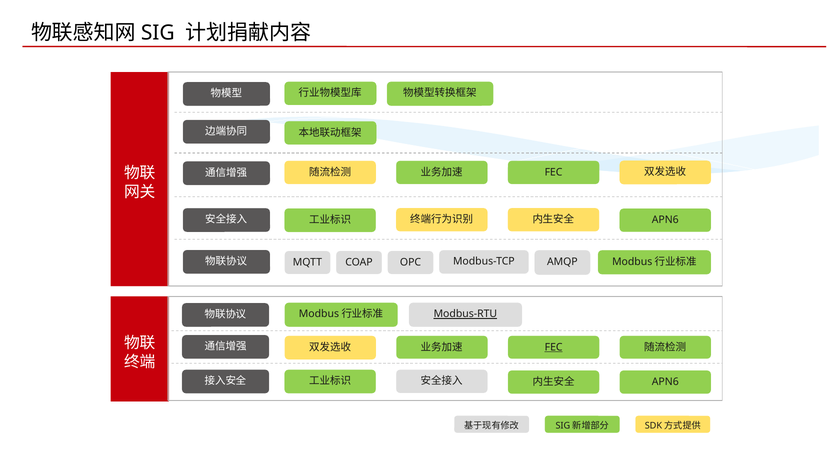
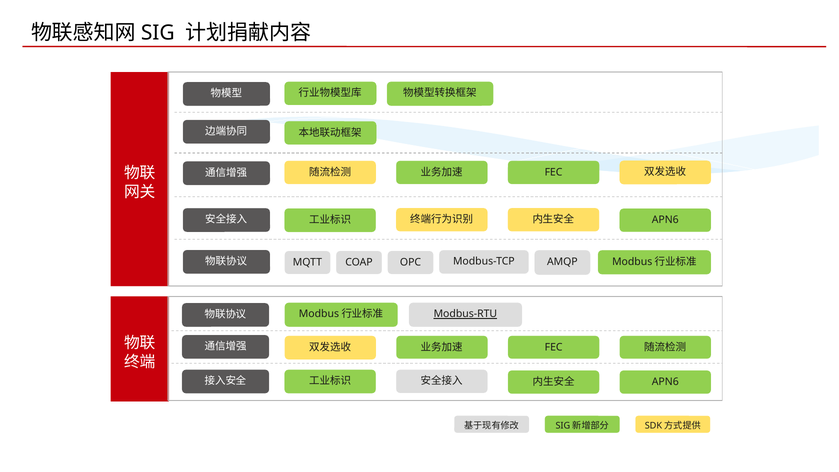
FEC at (554, 347) underline: present -> none
